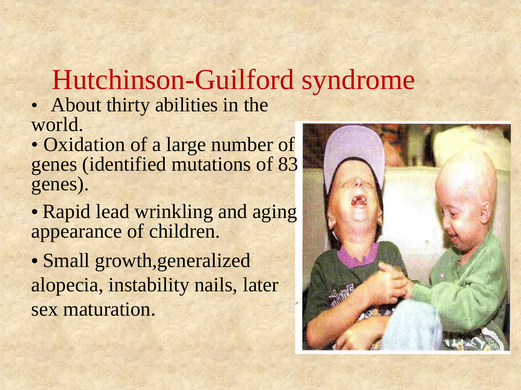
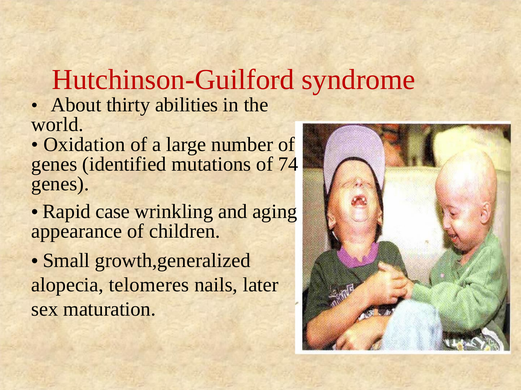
83: 83 -> 74
lead: lead -> case
instability: instability -> telomeres
